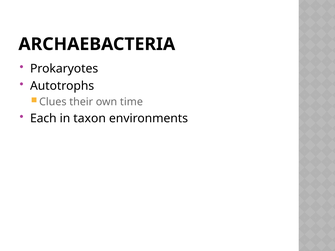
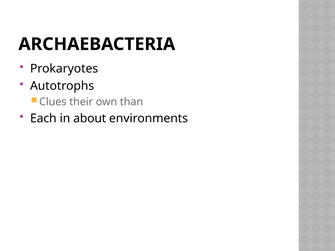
time: time -> than
taxon: taxon -> about
